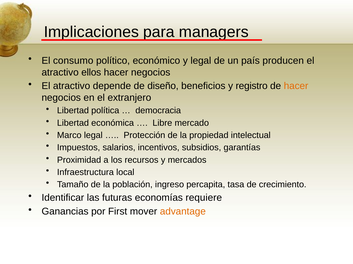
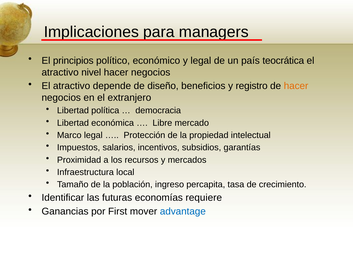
consumo: consumo -> principios
producen: producen -> teocrática
ellos: ellos -> nivel
advantage colour: orange -> blue
